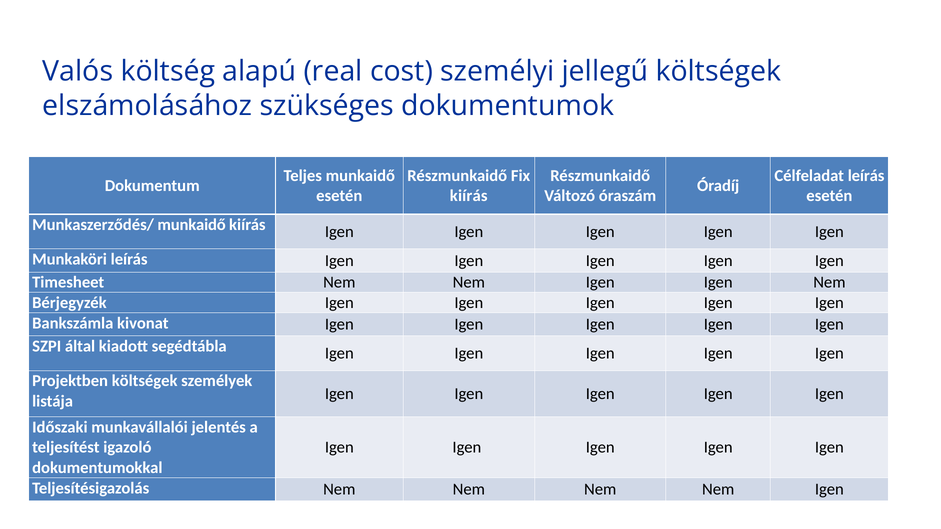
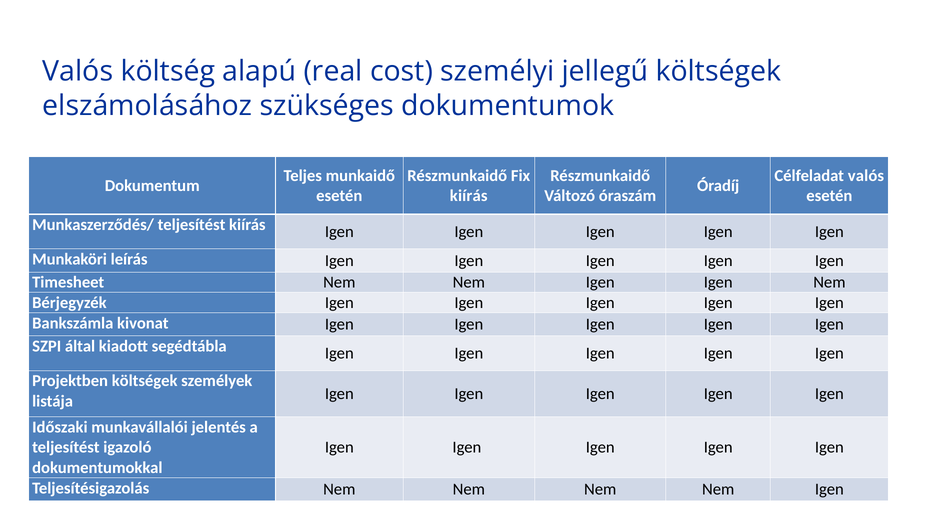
Célfeladat leírás: leírás -> valós
Munkaszerződés/ munkaidő: munkaidő -> teljesítést
